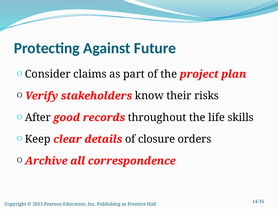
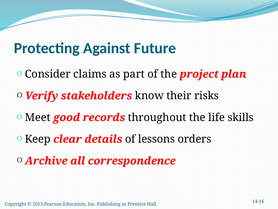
After: After -> Meet
closure: closure -> lessons
